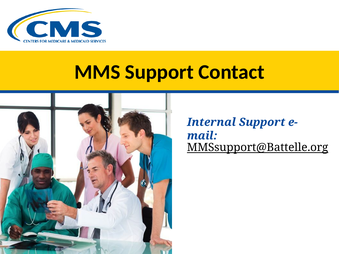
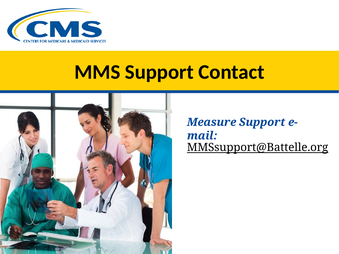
Internal: Internal -> Measure
